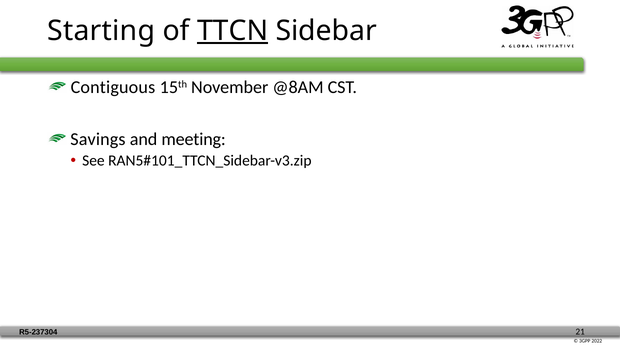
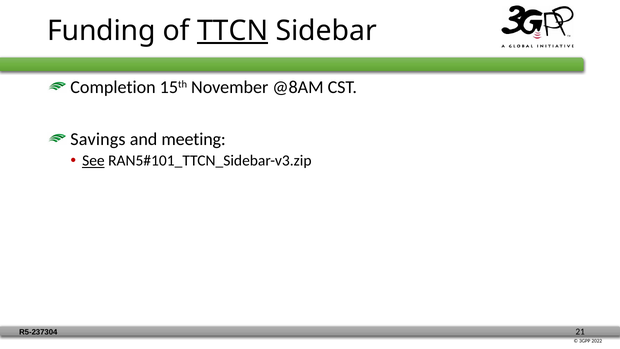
Starting: Starting -> Funding
Contiguous: Contiguous -> Completion
See underline: none -> present
